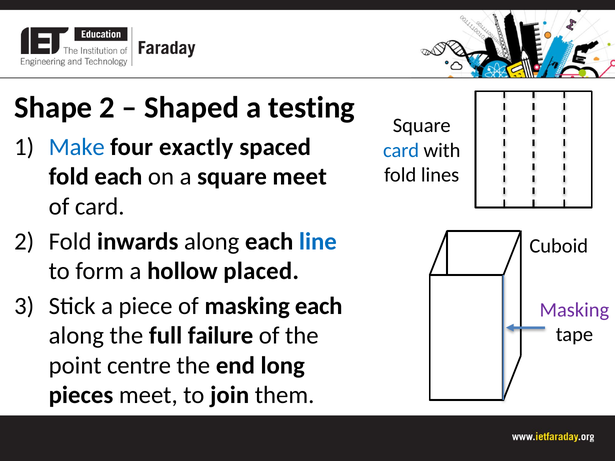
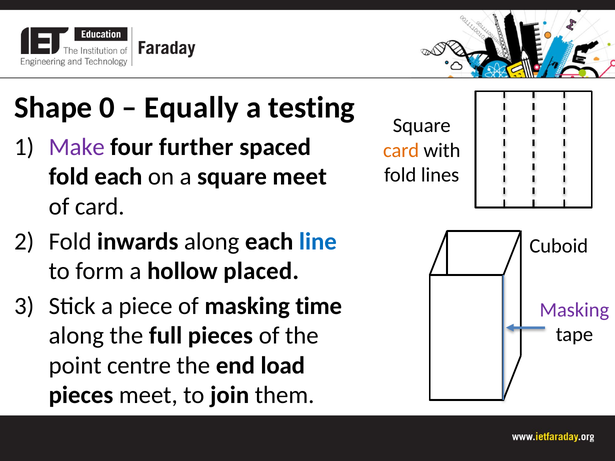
Shape 2: 2 -> 0
Shaped: Shaped -> Equally
Make colour: blue -> purple
exactly: exactly -> further
card at (401, 150) colour: blue -> orange
masking each: each -> time
full failure: failure -> pieces
long: long -> load
